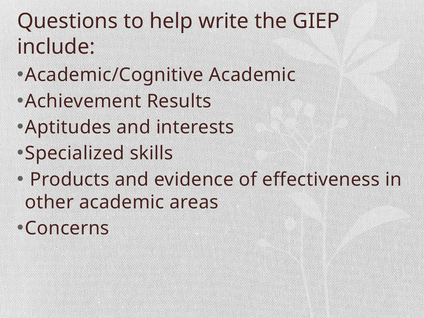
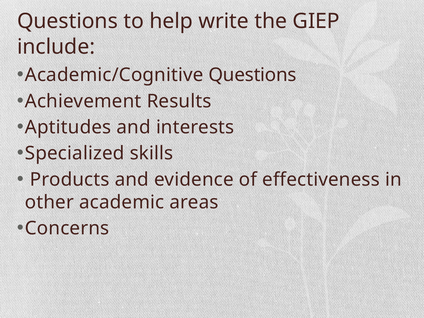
Academic/Cognitive Academic: Academic -> Questions
